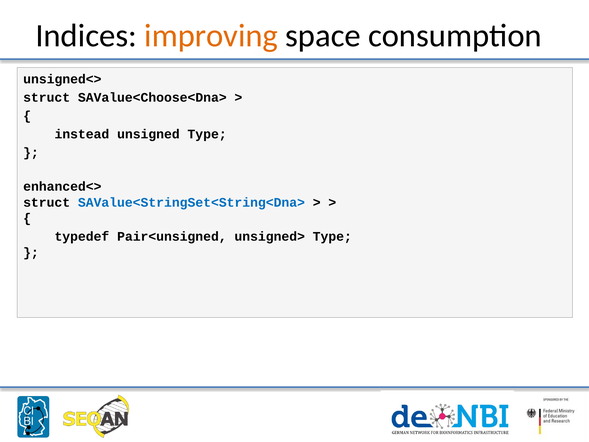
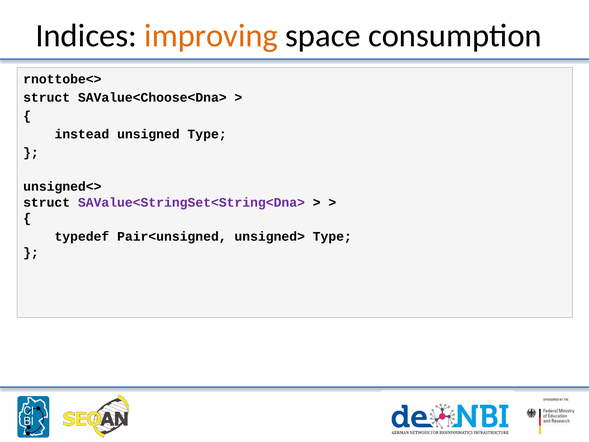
unsigned<>: unsigned<> -> rnottobe<>
enhanced<>: enhanced<> -> unsigned<>
SAValue<StringSet<String<Dna> colour: blue -> purple
